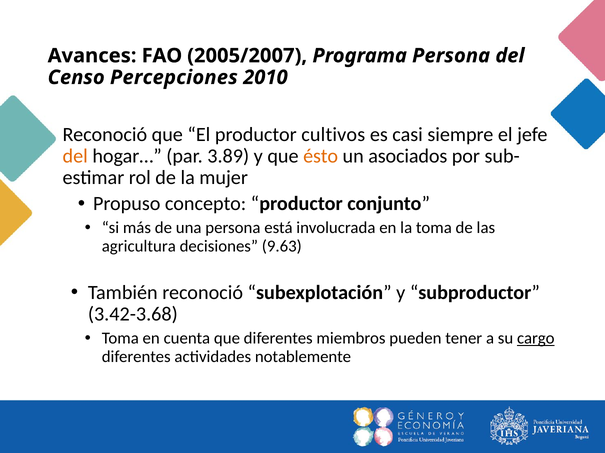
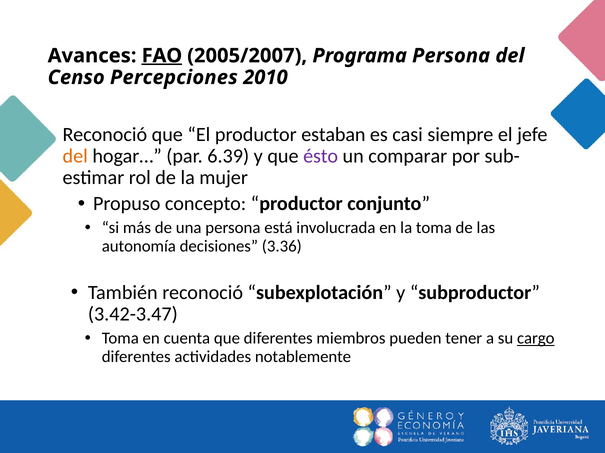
FAO underline: none -> present
cultivos: cultivos -> estaban
3.89: 3.89 -> 6.39
ésto colour: orange -> purple
asociados: asociados -> comparar
agricultura: agricultura -> autonomía
9.63: 9.63 -> 3.36
3.42-3.68: 3.42-3.68 -> 3.42-3.47
